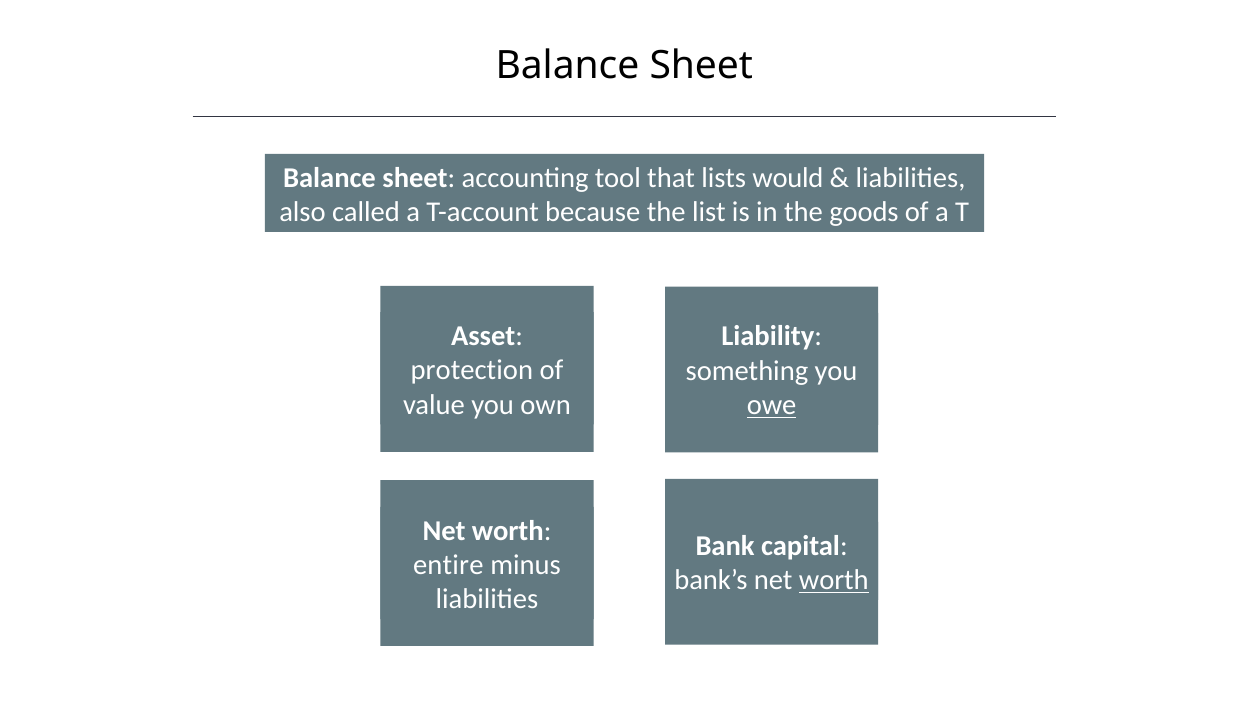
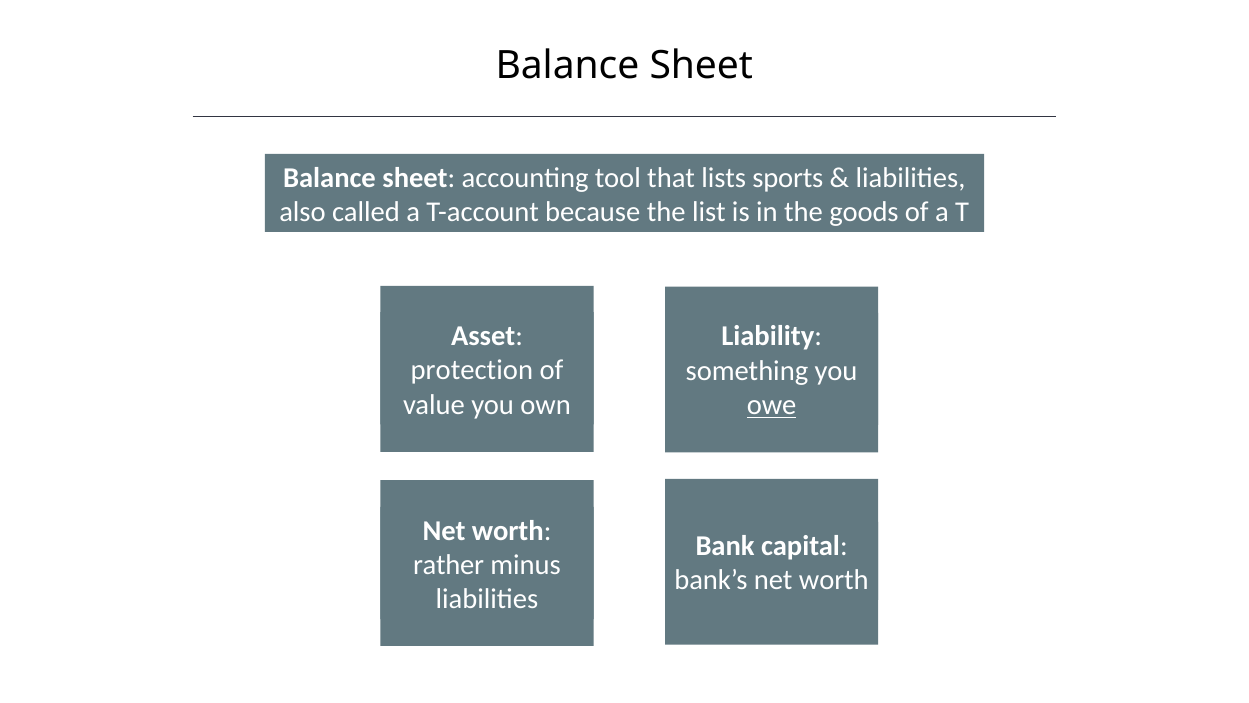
would: would -> sports
entire: entire -> rather
worth at (834, 580) underline: present -> none
